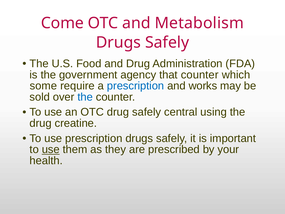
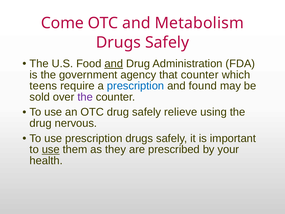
and at (114, 64) underline: none -> present
some: some -> teens
works: works -> found
the at (85, 97) colour: blue -> purple
central: central -> relieve
creatine: creatine -> nervous
